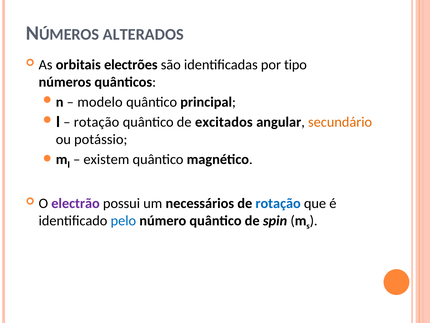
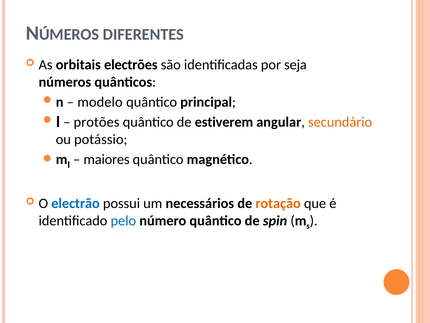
ALTERADOS: ALTERADOS -> DIFERENTES
tipo: tipo -> seja
rotação at (97, 122): rotação -> protões
excitados: excitados -> estiverem
existem: existem -> maiores
electrão colour: purple -> blue
rotação at (278, 203) colour: blue -> orange
